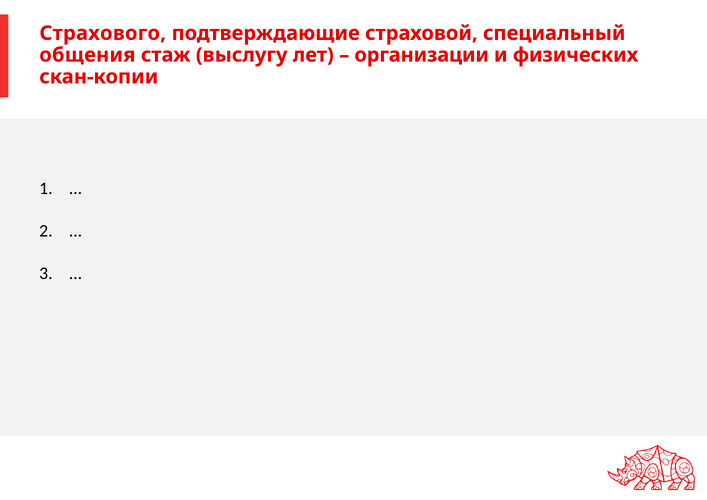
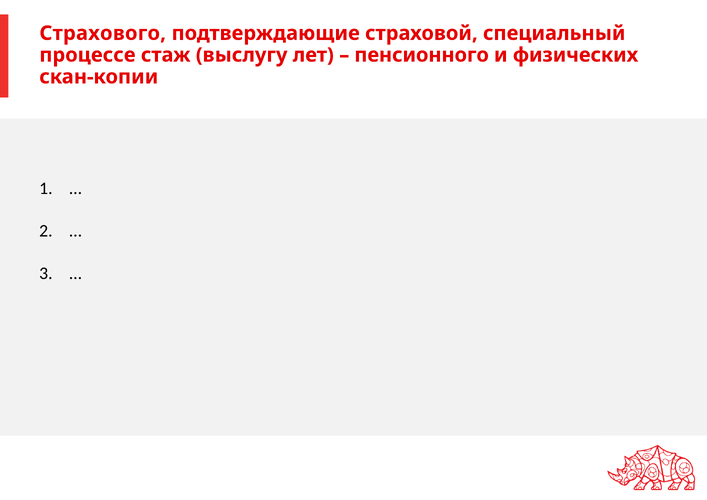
общения: общения -> процессе
организации: организации -> пенсионного
